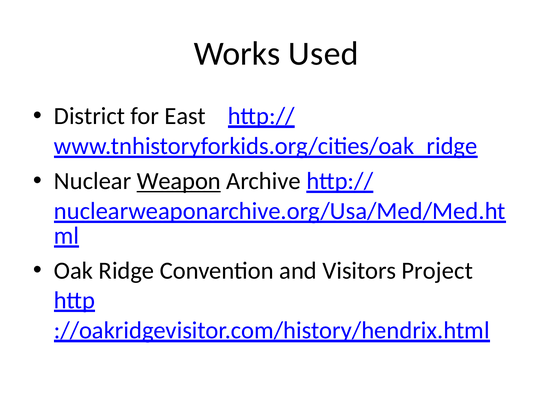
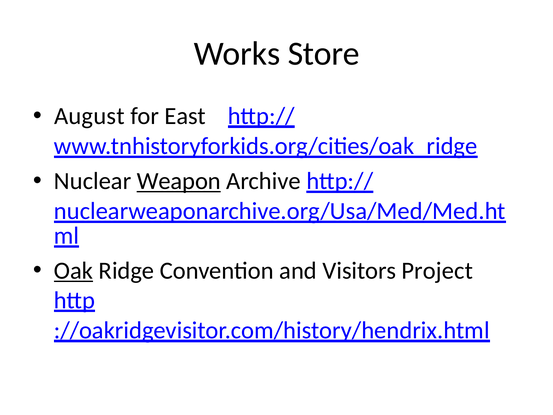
Used: Used -> Store
District: District -> August
Oak underline: none -> present
